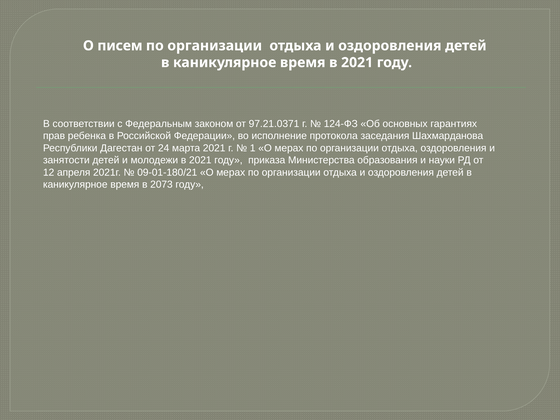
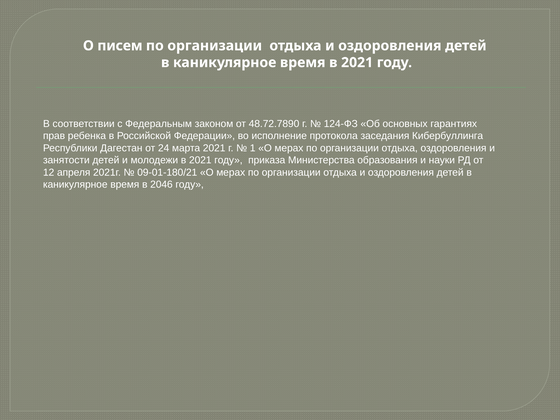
97.21.0371: 97.21.0371 -> 48.72.7890
Шахмарданова: Шахмарданова -> Кибербуллинга
2073: 2073 -> 2046
